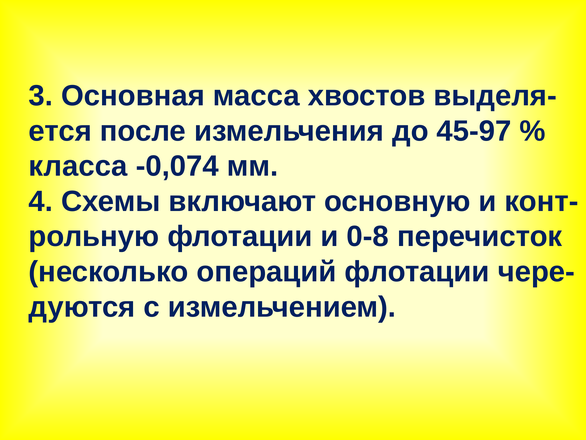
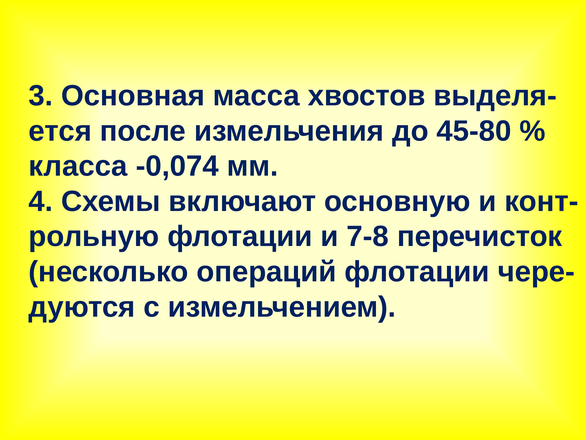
45-97: 45-97 -> 45-80
0-8: 0-8 -> 7-8
